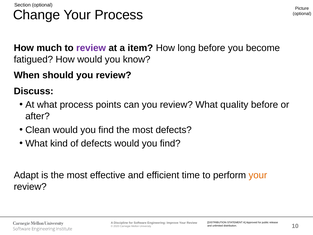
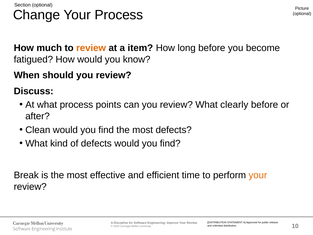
review at (91, 48) colour: purple -> orange
quality: quality -> clearly
Adapt: Adapt -> Break
